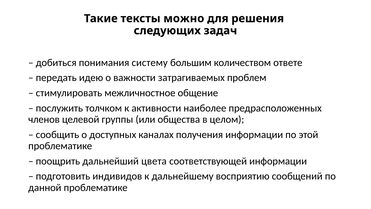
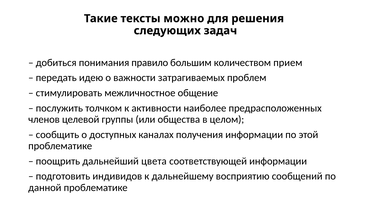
систему: систему -> правило
ответе: ответе -> прием
